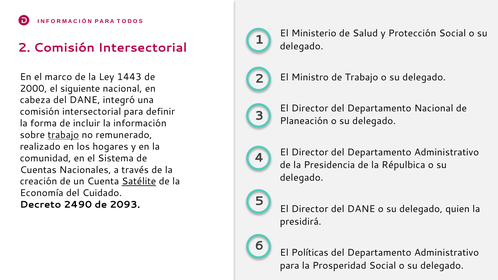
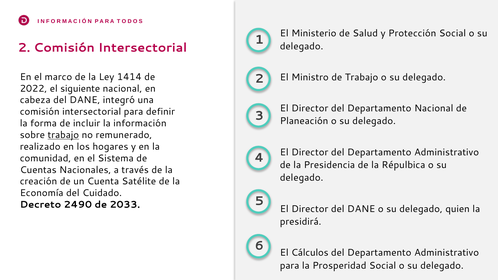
1443: 1443 -> 1414
2000: 2000 -> 2022
Satélite underline: present -> none
2093: 2093 -> 2033
Políticas: Políticas -> Cálculos
